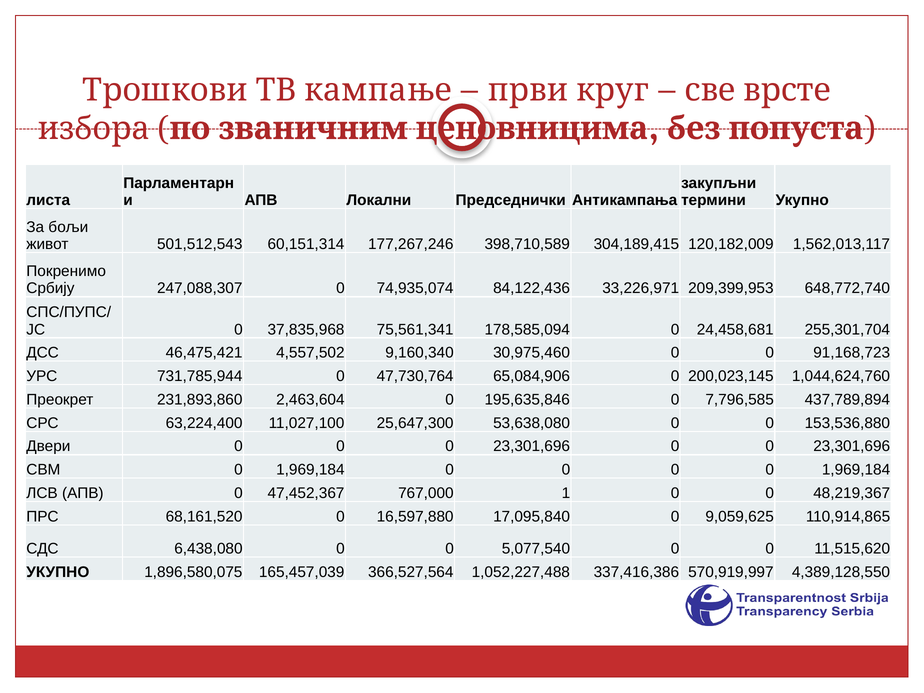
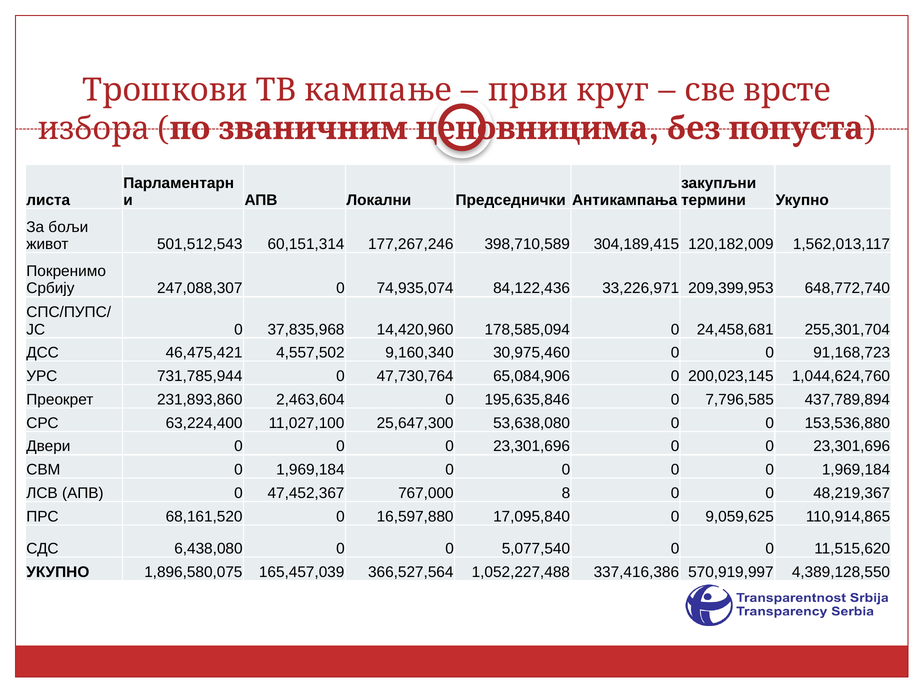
75,561,341: 75,561,341 -> 14,420,960
1: 1 -> 8
